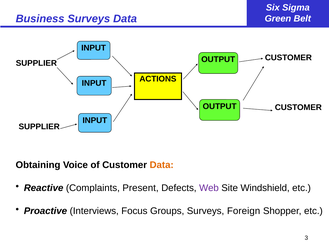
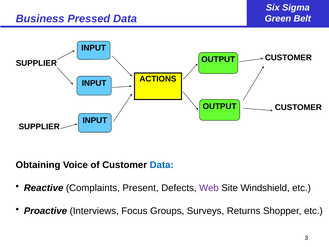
Business Surveys: Surveys -> Pressed
Data at (162, 165) colour: orange -> blue
Foreign: Foreign -> Returns
